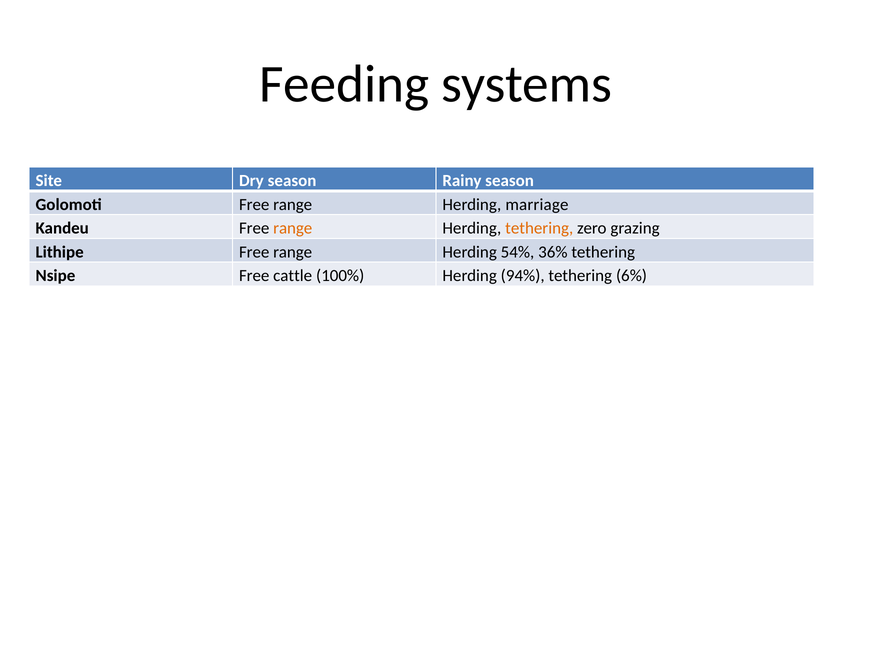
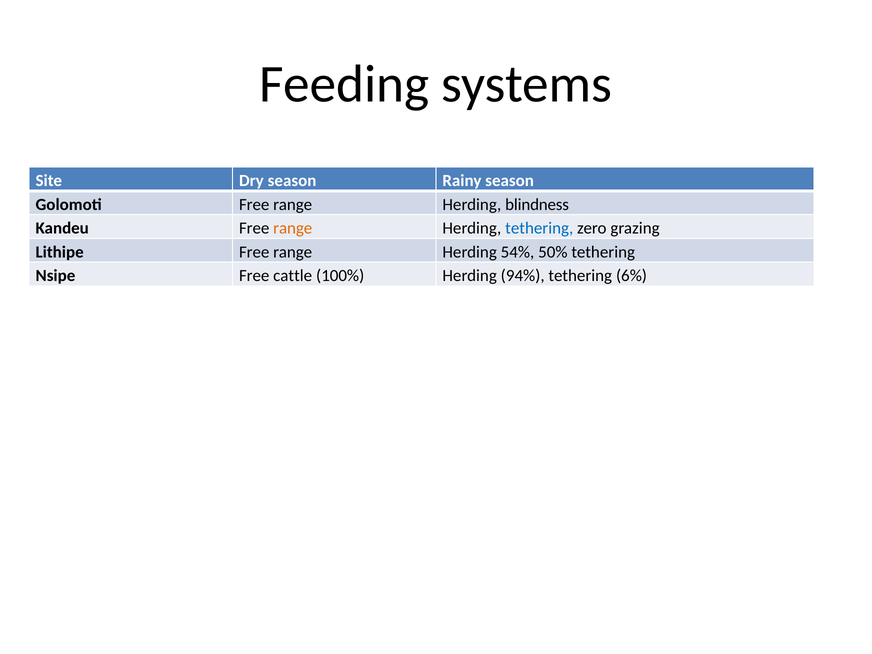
marriage: marriage -> blindness
tethering at (539, 228) colour: orange -> blue
36%: 36% -> 50%
